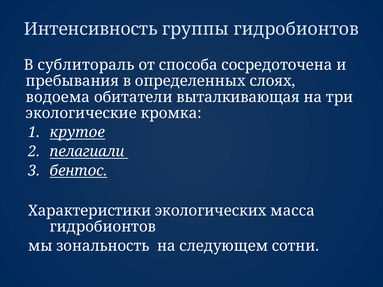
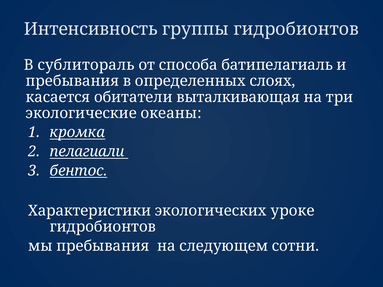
сосредоточена: сосредоточена -> батипелагиаль
водоема: водоема -> касается
кромка: кромка -> океаны
крутое: крутое -> кромка
масса: масса -> уроке
мы зональность: зональность -> пребывания
